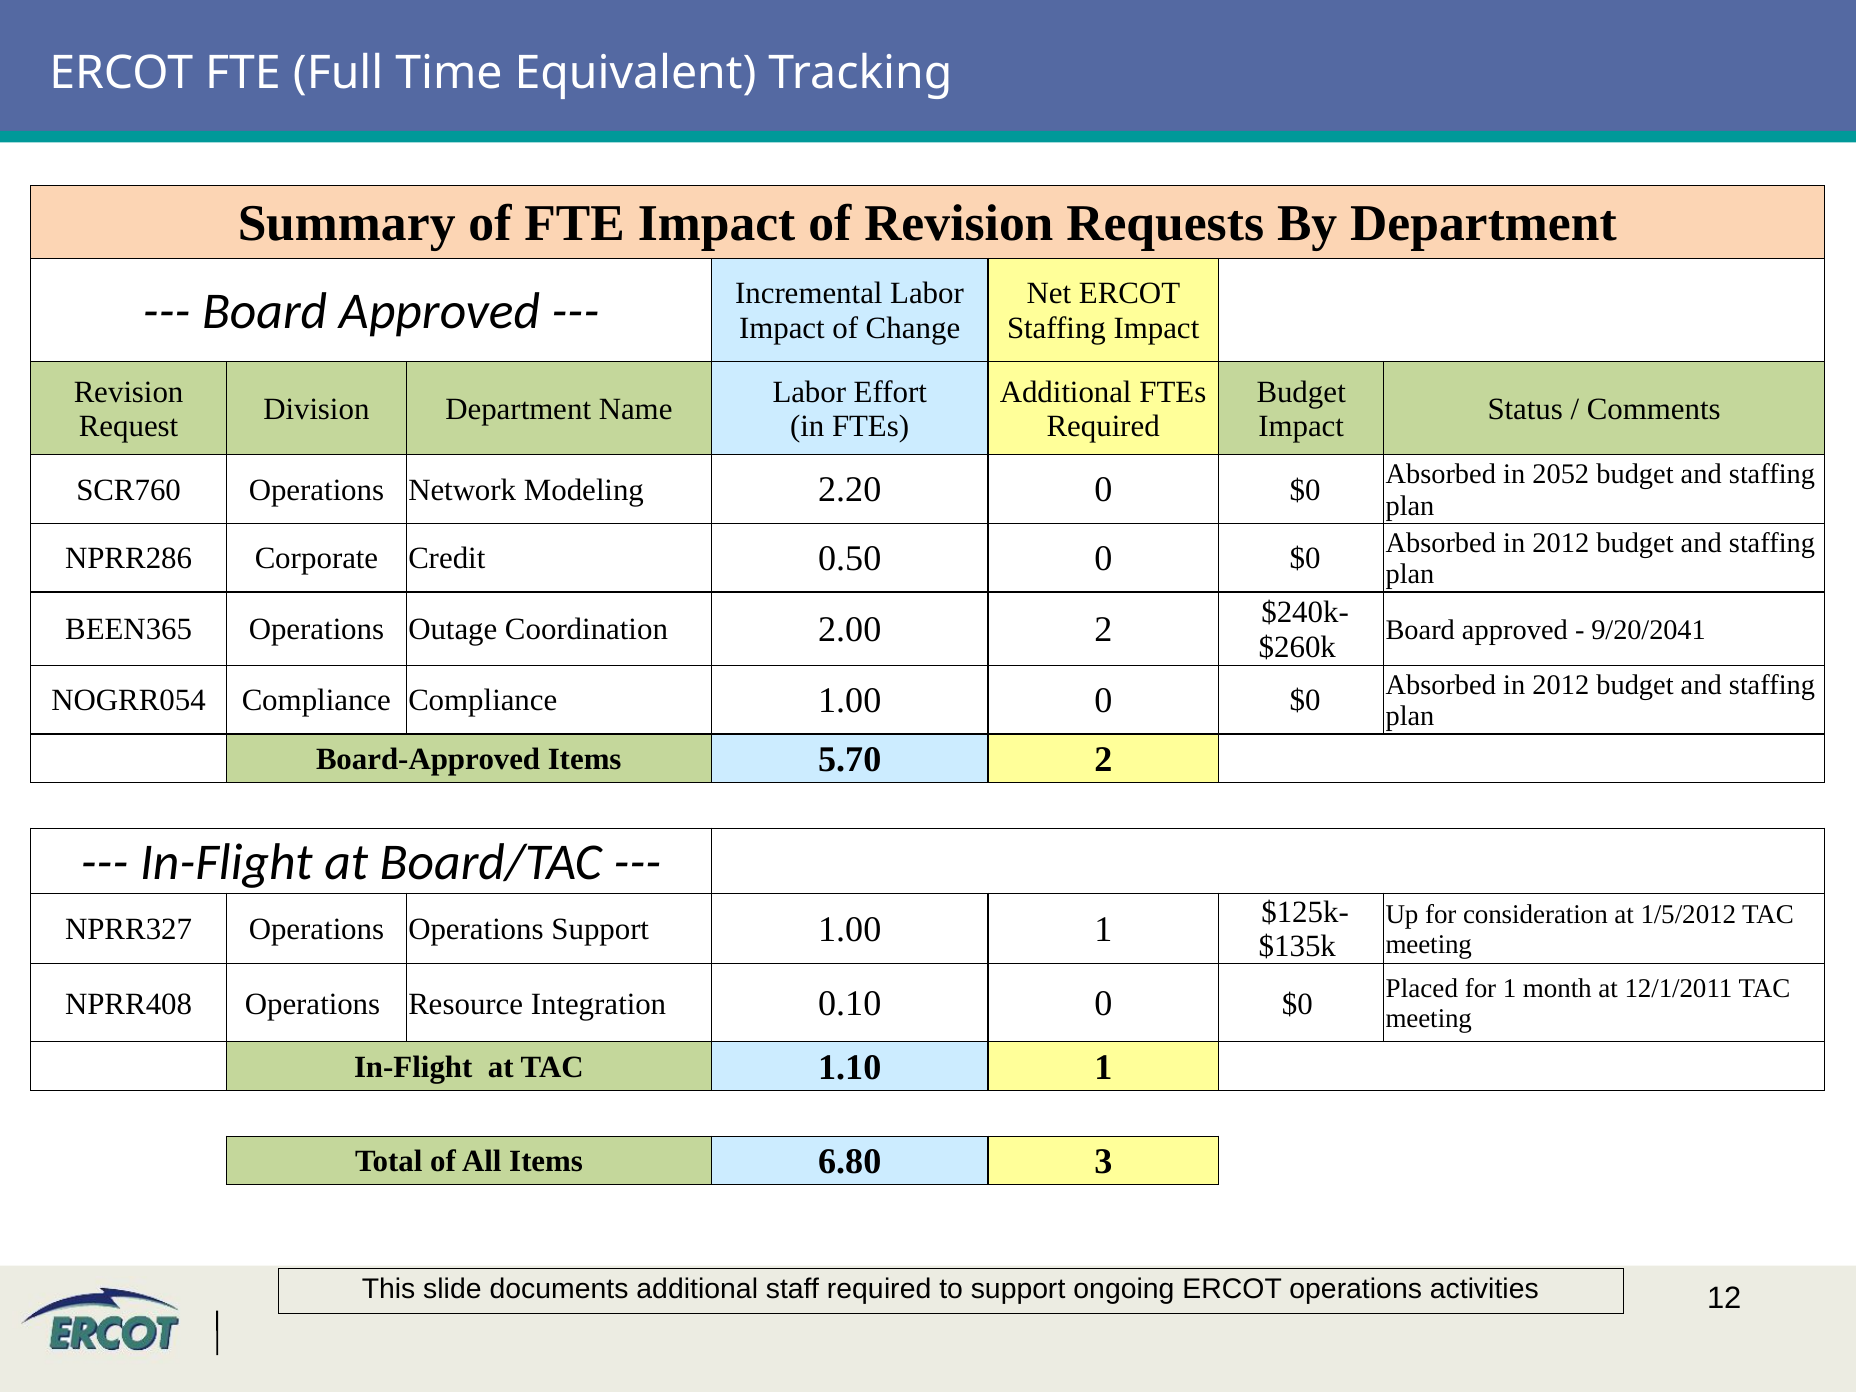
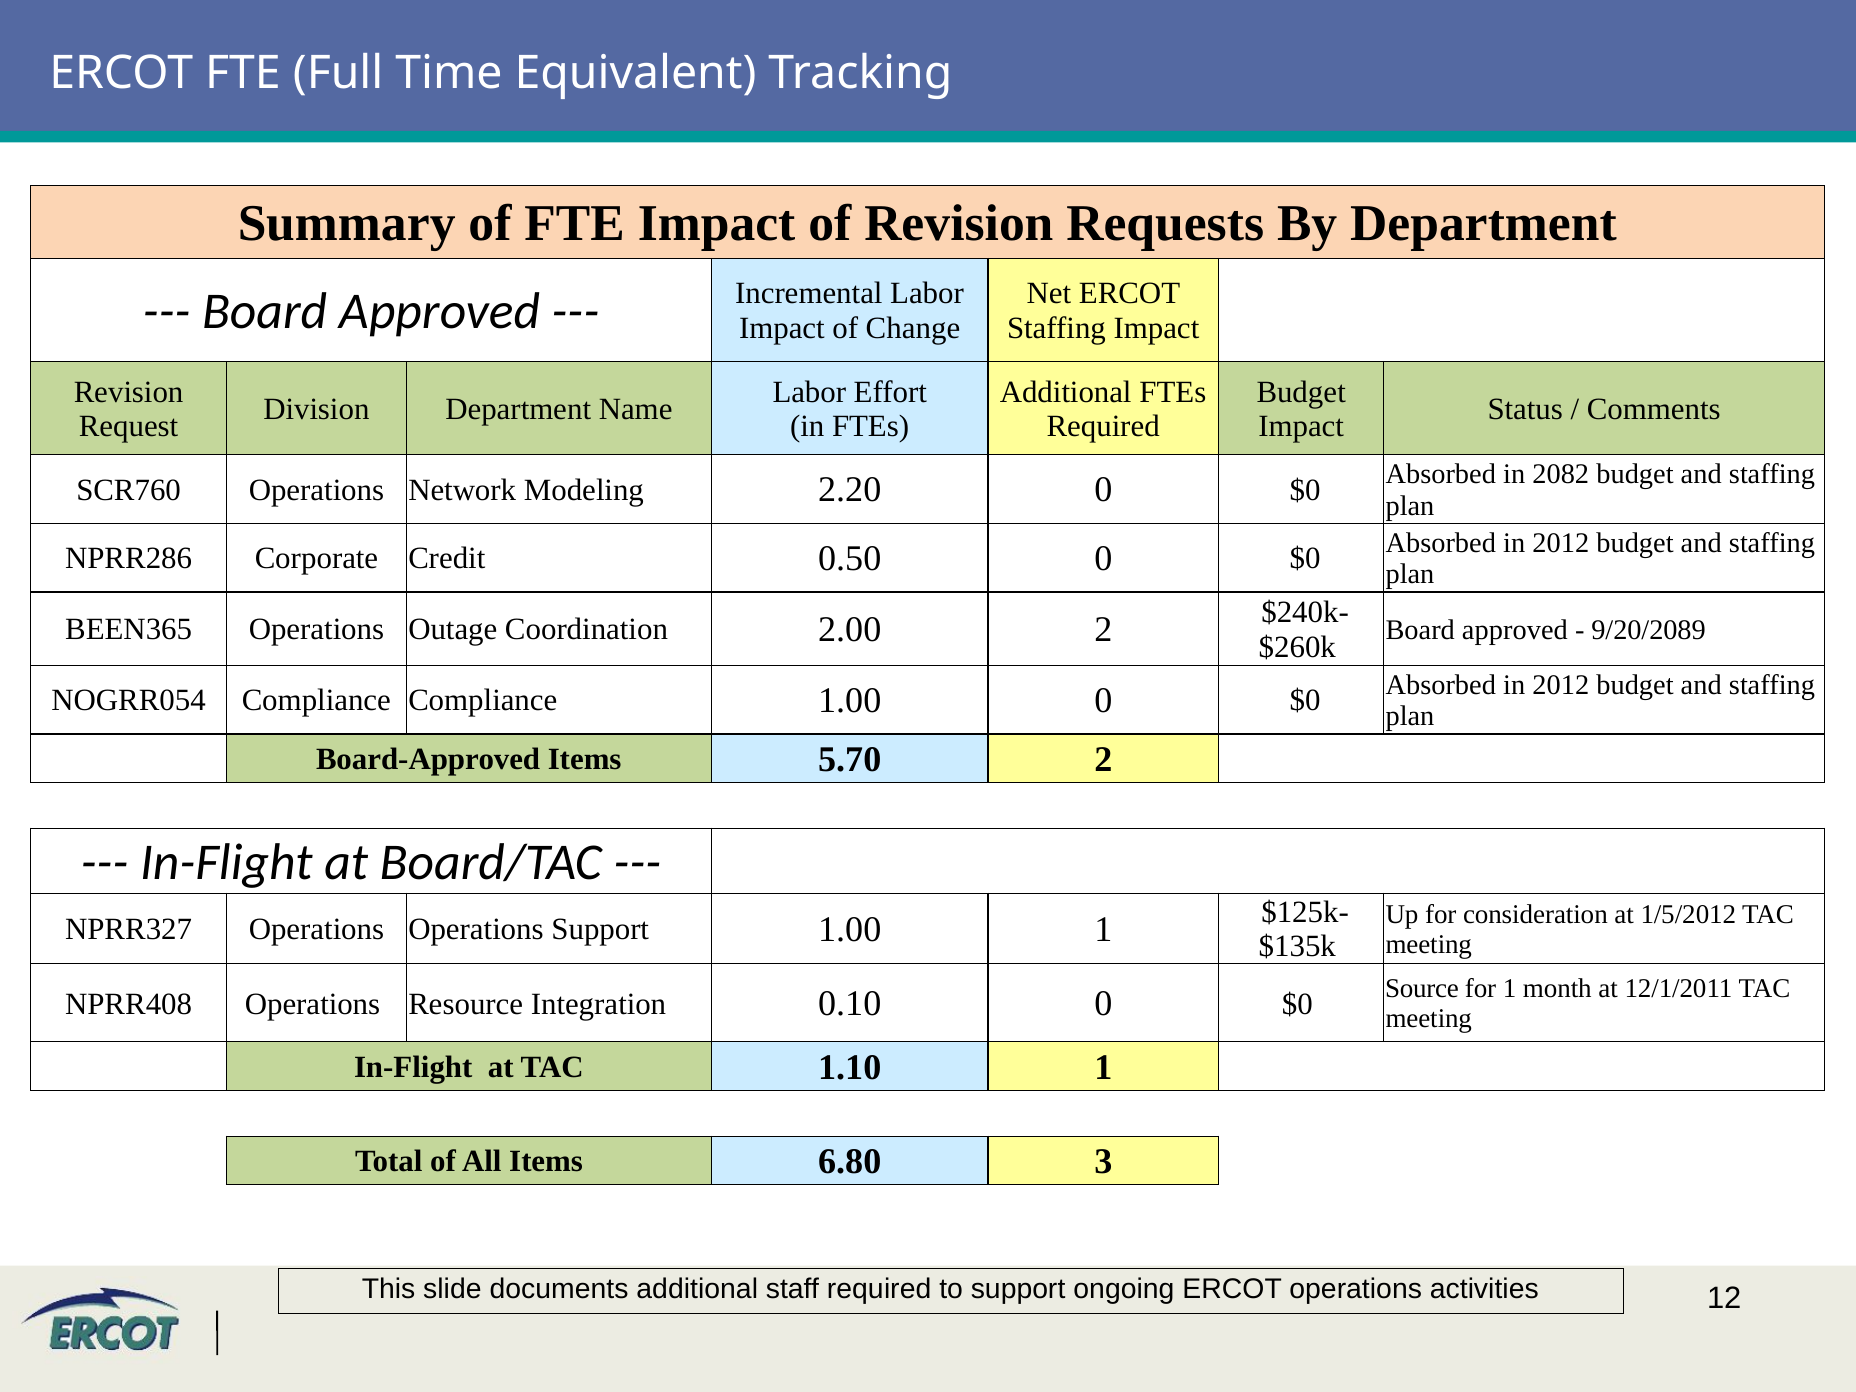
2052: 2052 -> 2082
9/20/2041: 9/20/2041 -> 9/20/2089
Placed: Placed -> Source
